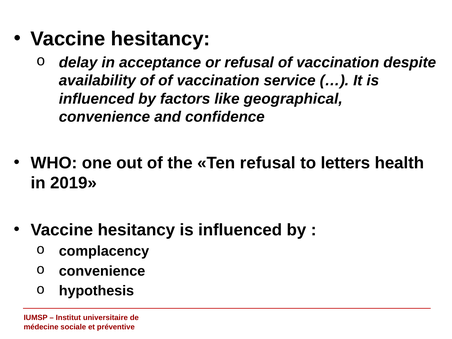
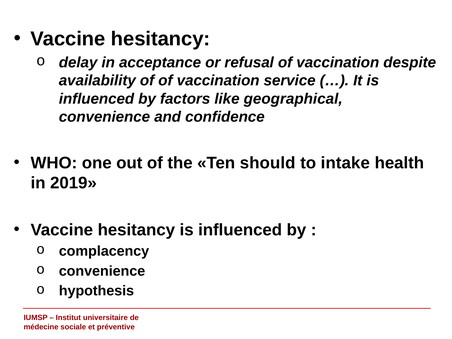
Ten refusal: refusal -> should
letters: letters -> intake
